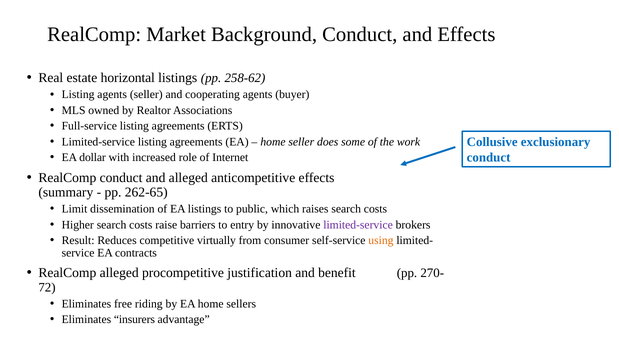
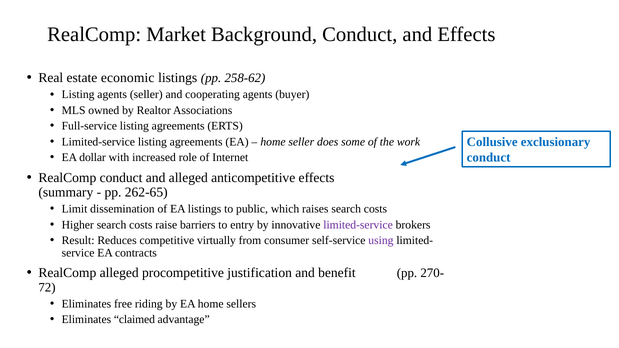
horizontal: horizontal -> economic
using colour: orange -> purple
insurers: insurers -> claimed
